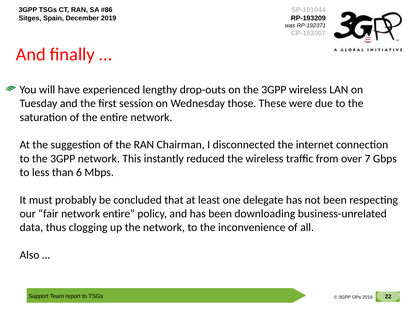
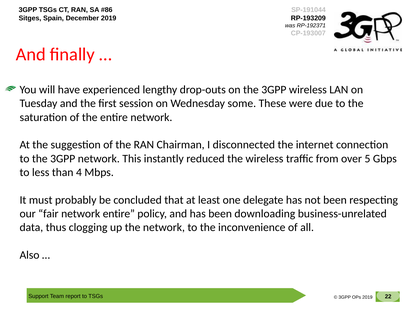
those: those -> some
7: 7 -> 5
6: 6 -> 4
